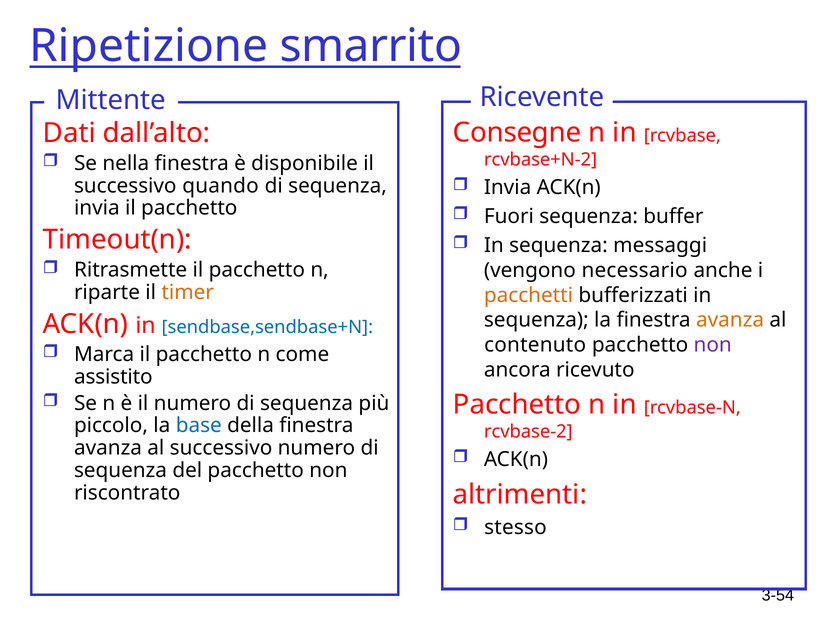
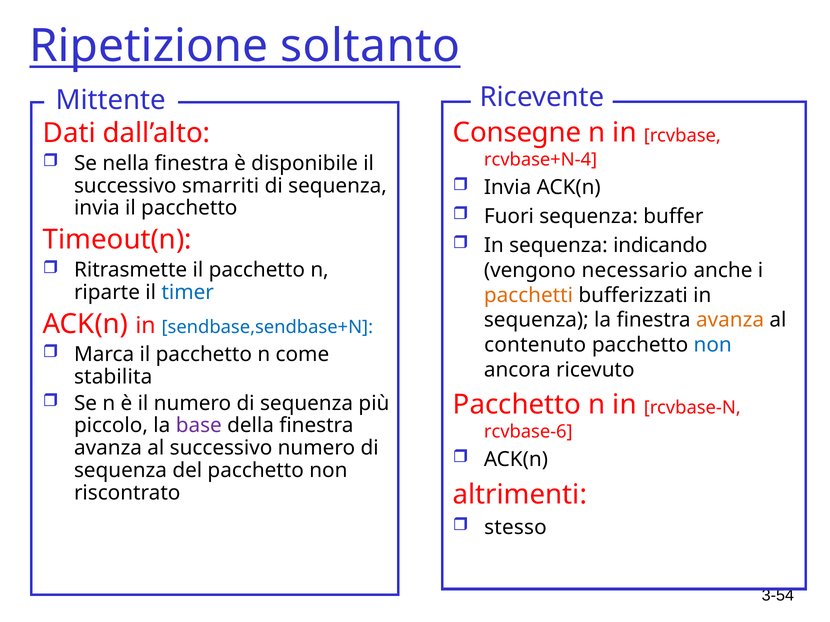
smarrito: smarrito -> soltanto
rcvbase+N-2: rcvbase+N-2 -> rcvbase+N-4
quando: quando -> smarriti
messaggi: messaggi -> indicando
timer colour: orange -> blue
non at (713, 345) colour: purple -> blue
assistito: assistito -> stabilita
base colour: blue -> purple
rcvbase-2: rcvbase-2 -> rcvbase-6
